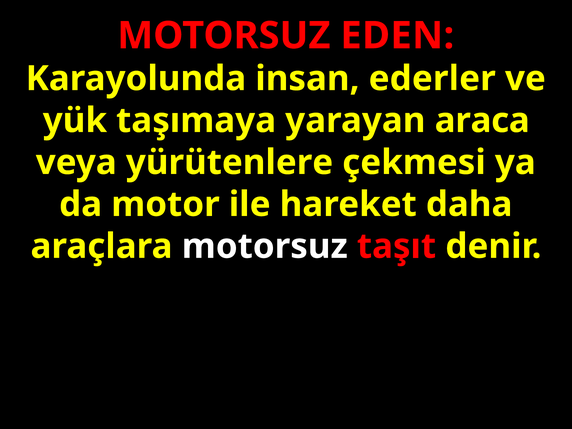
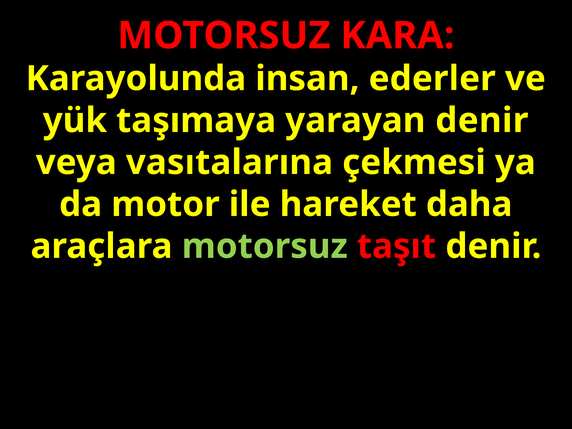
EDEN: EDEN -> KARA
yarayan araca: araca -> denir
yürütenlere: yürütenlere -> vasıtalarına
motorsuz at (265, 246) colour: white -> light green
